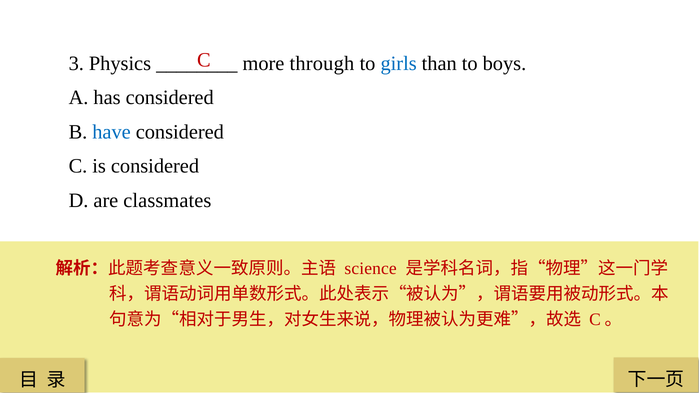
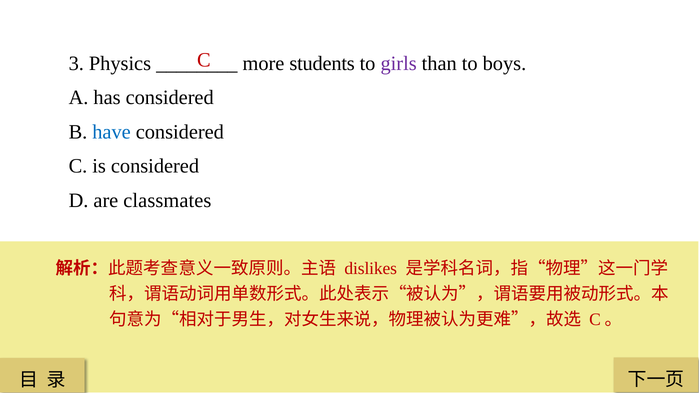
through: through -> students
girls colour: blue -> purple
science: science -> dislikes
